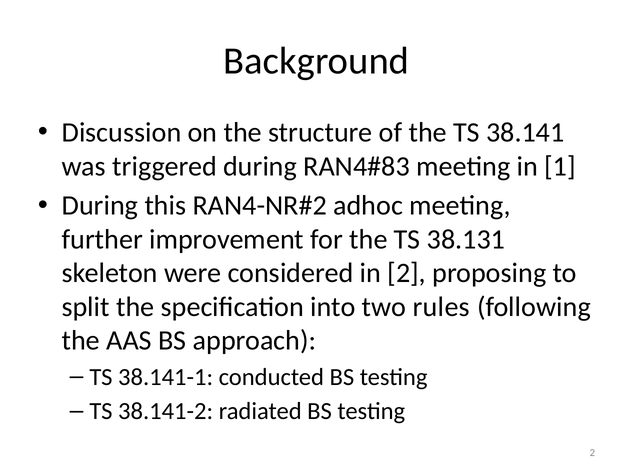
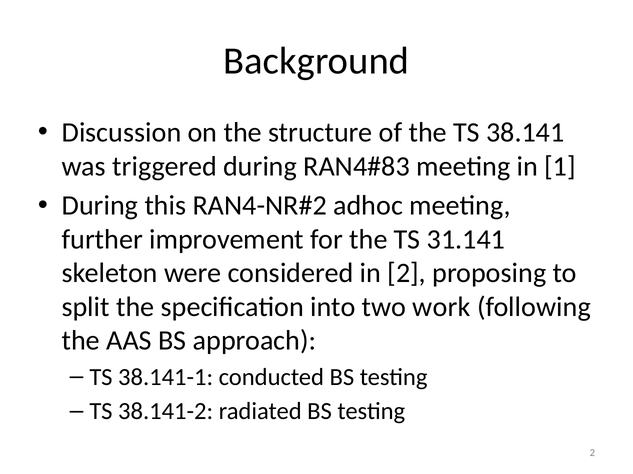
38.131: 38.131 -> 31.141
rules: rules -> work
